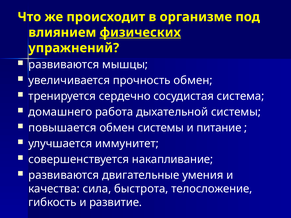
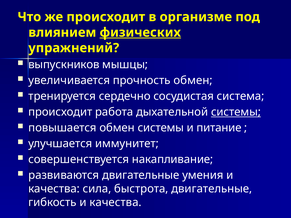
развиваются at (64, 65): развиваются -> выпускников
домашнего at (60, 112): домашнего -> происходит
системы at (236, 112) underline: none -> present
быстрота телосложение: телосложение -> двигательные
гибкость и развитие: развитие -> качества
